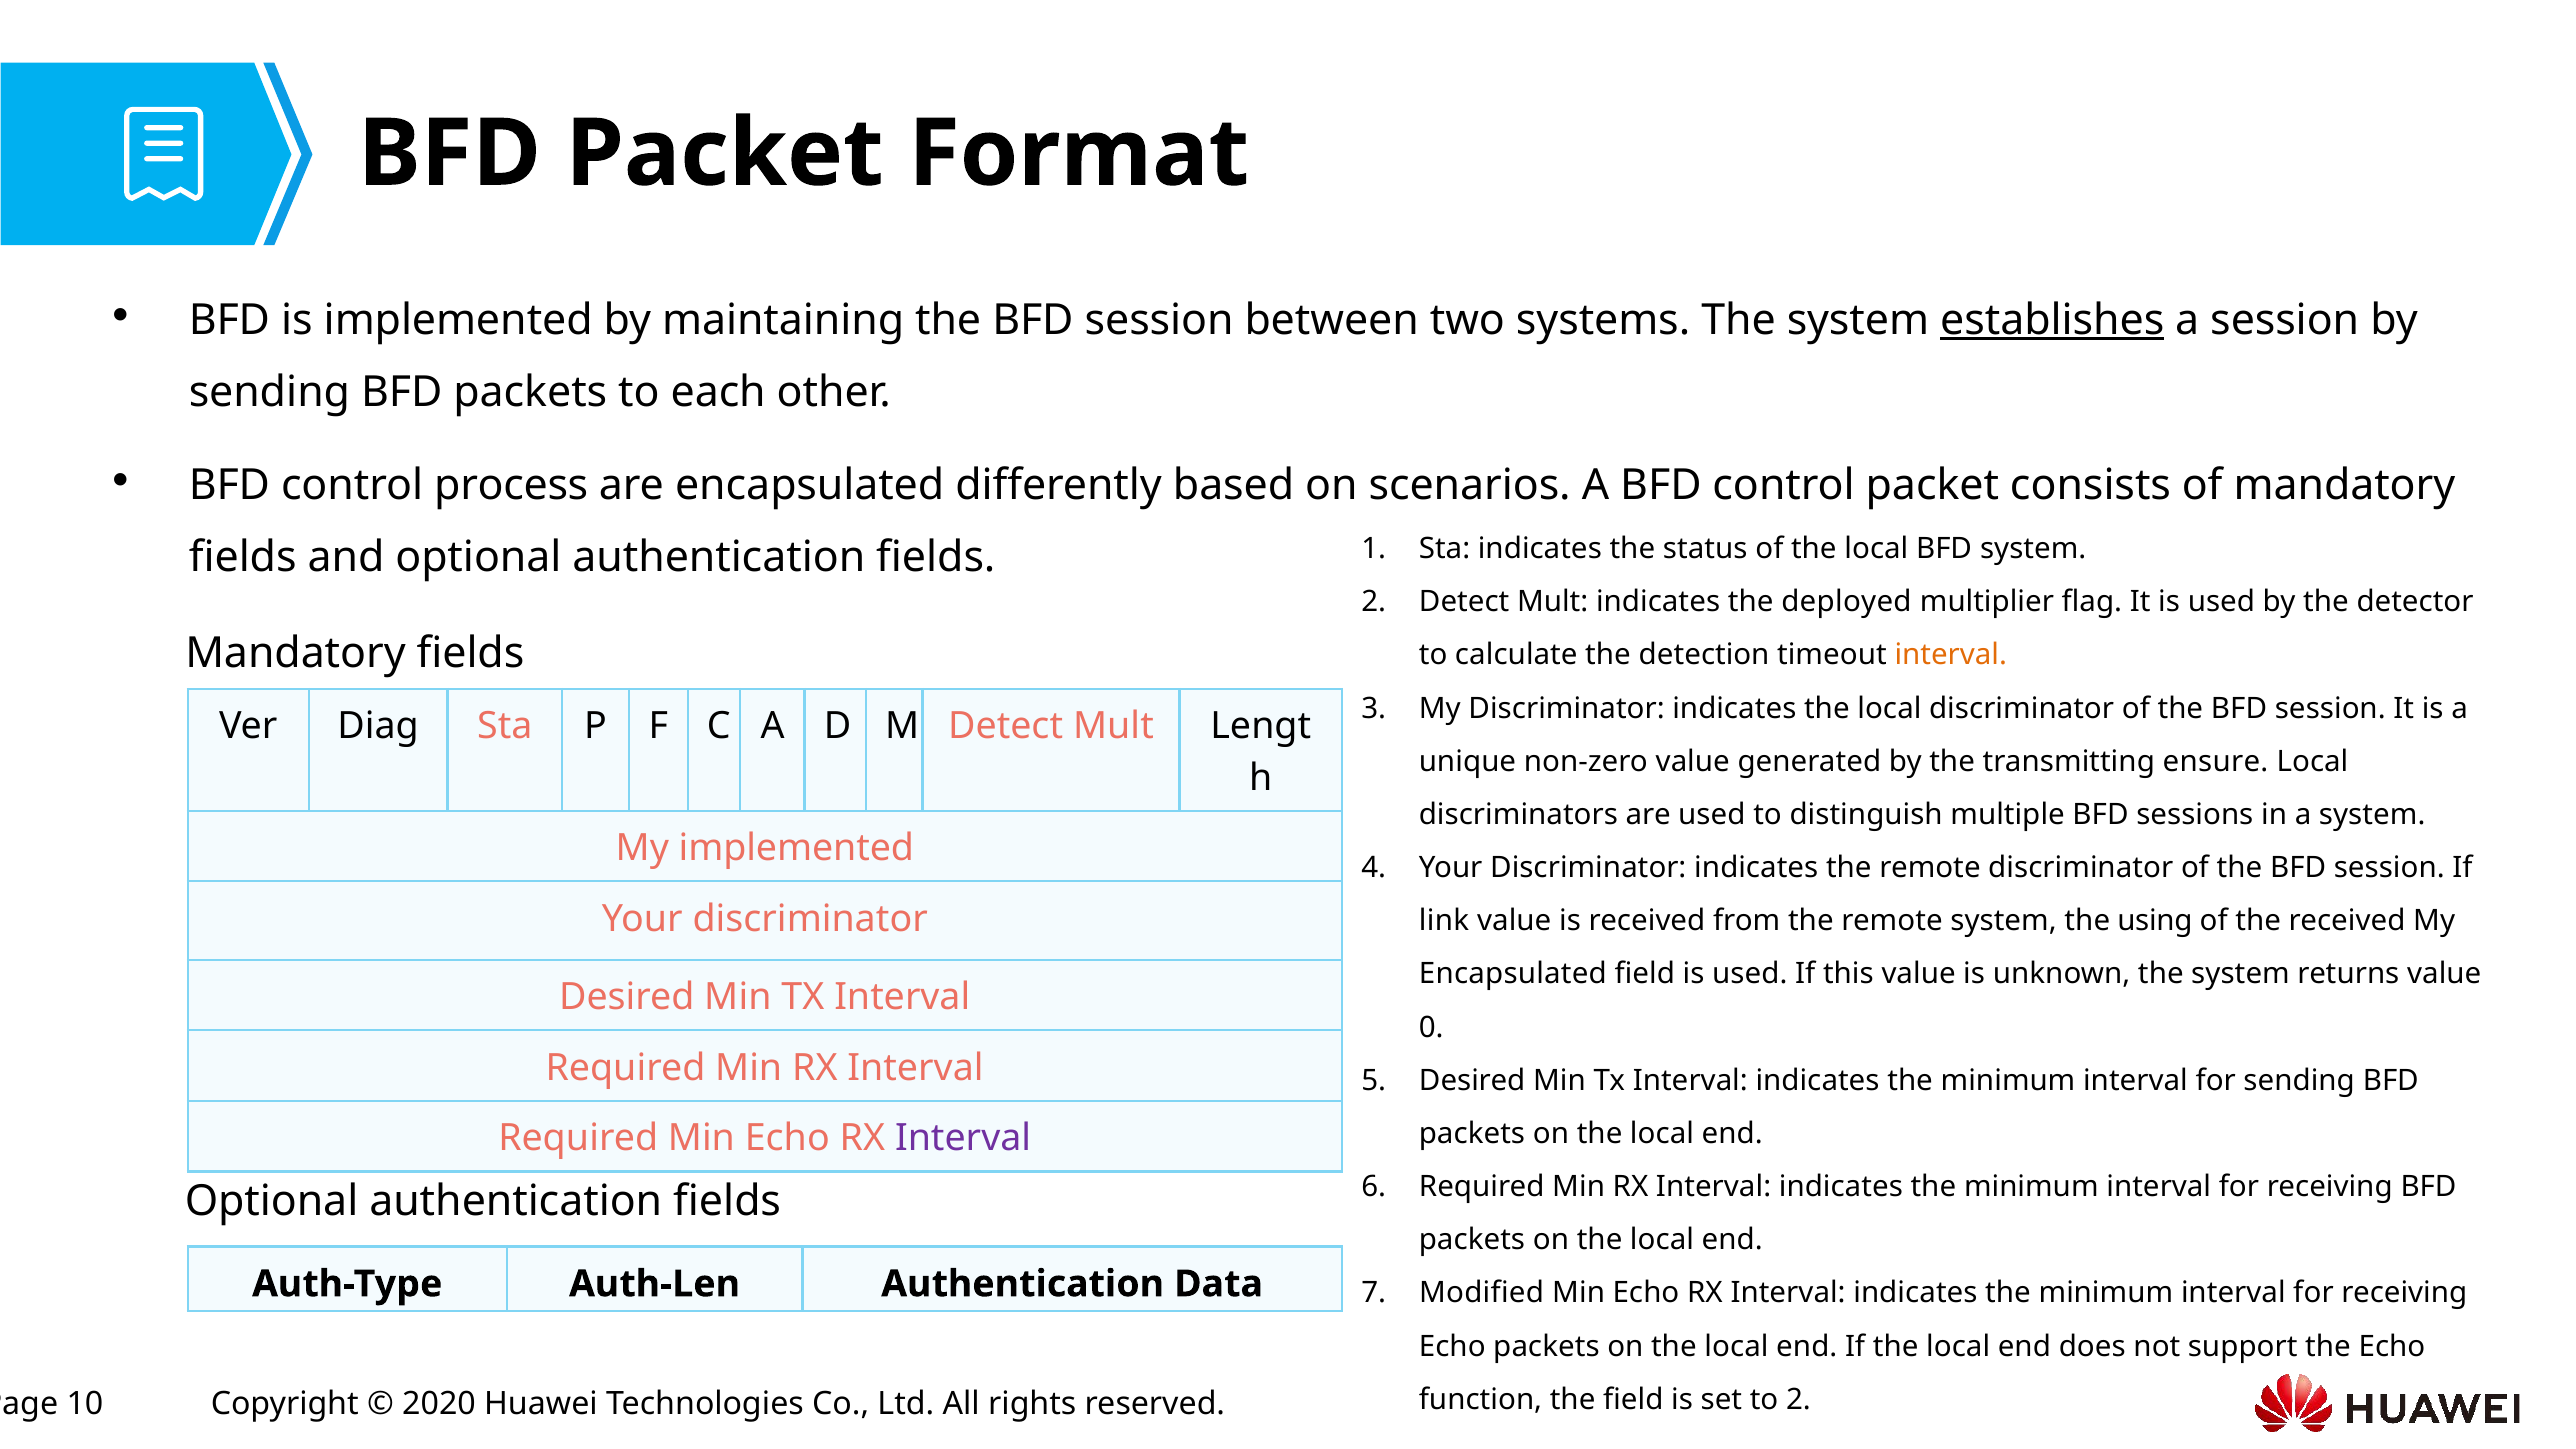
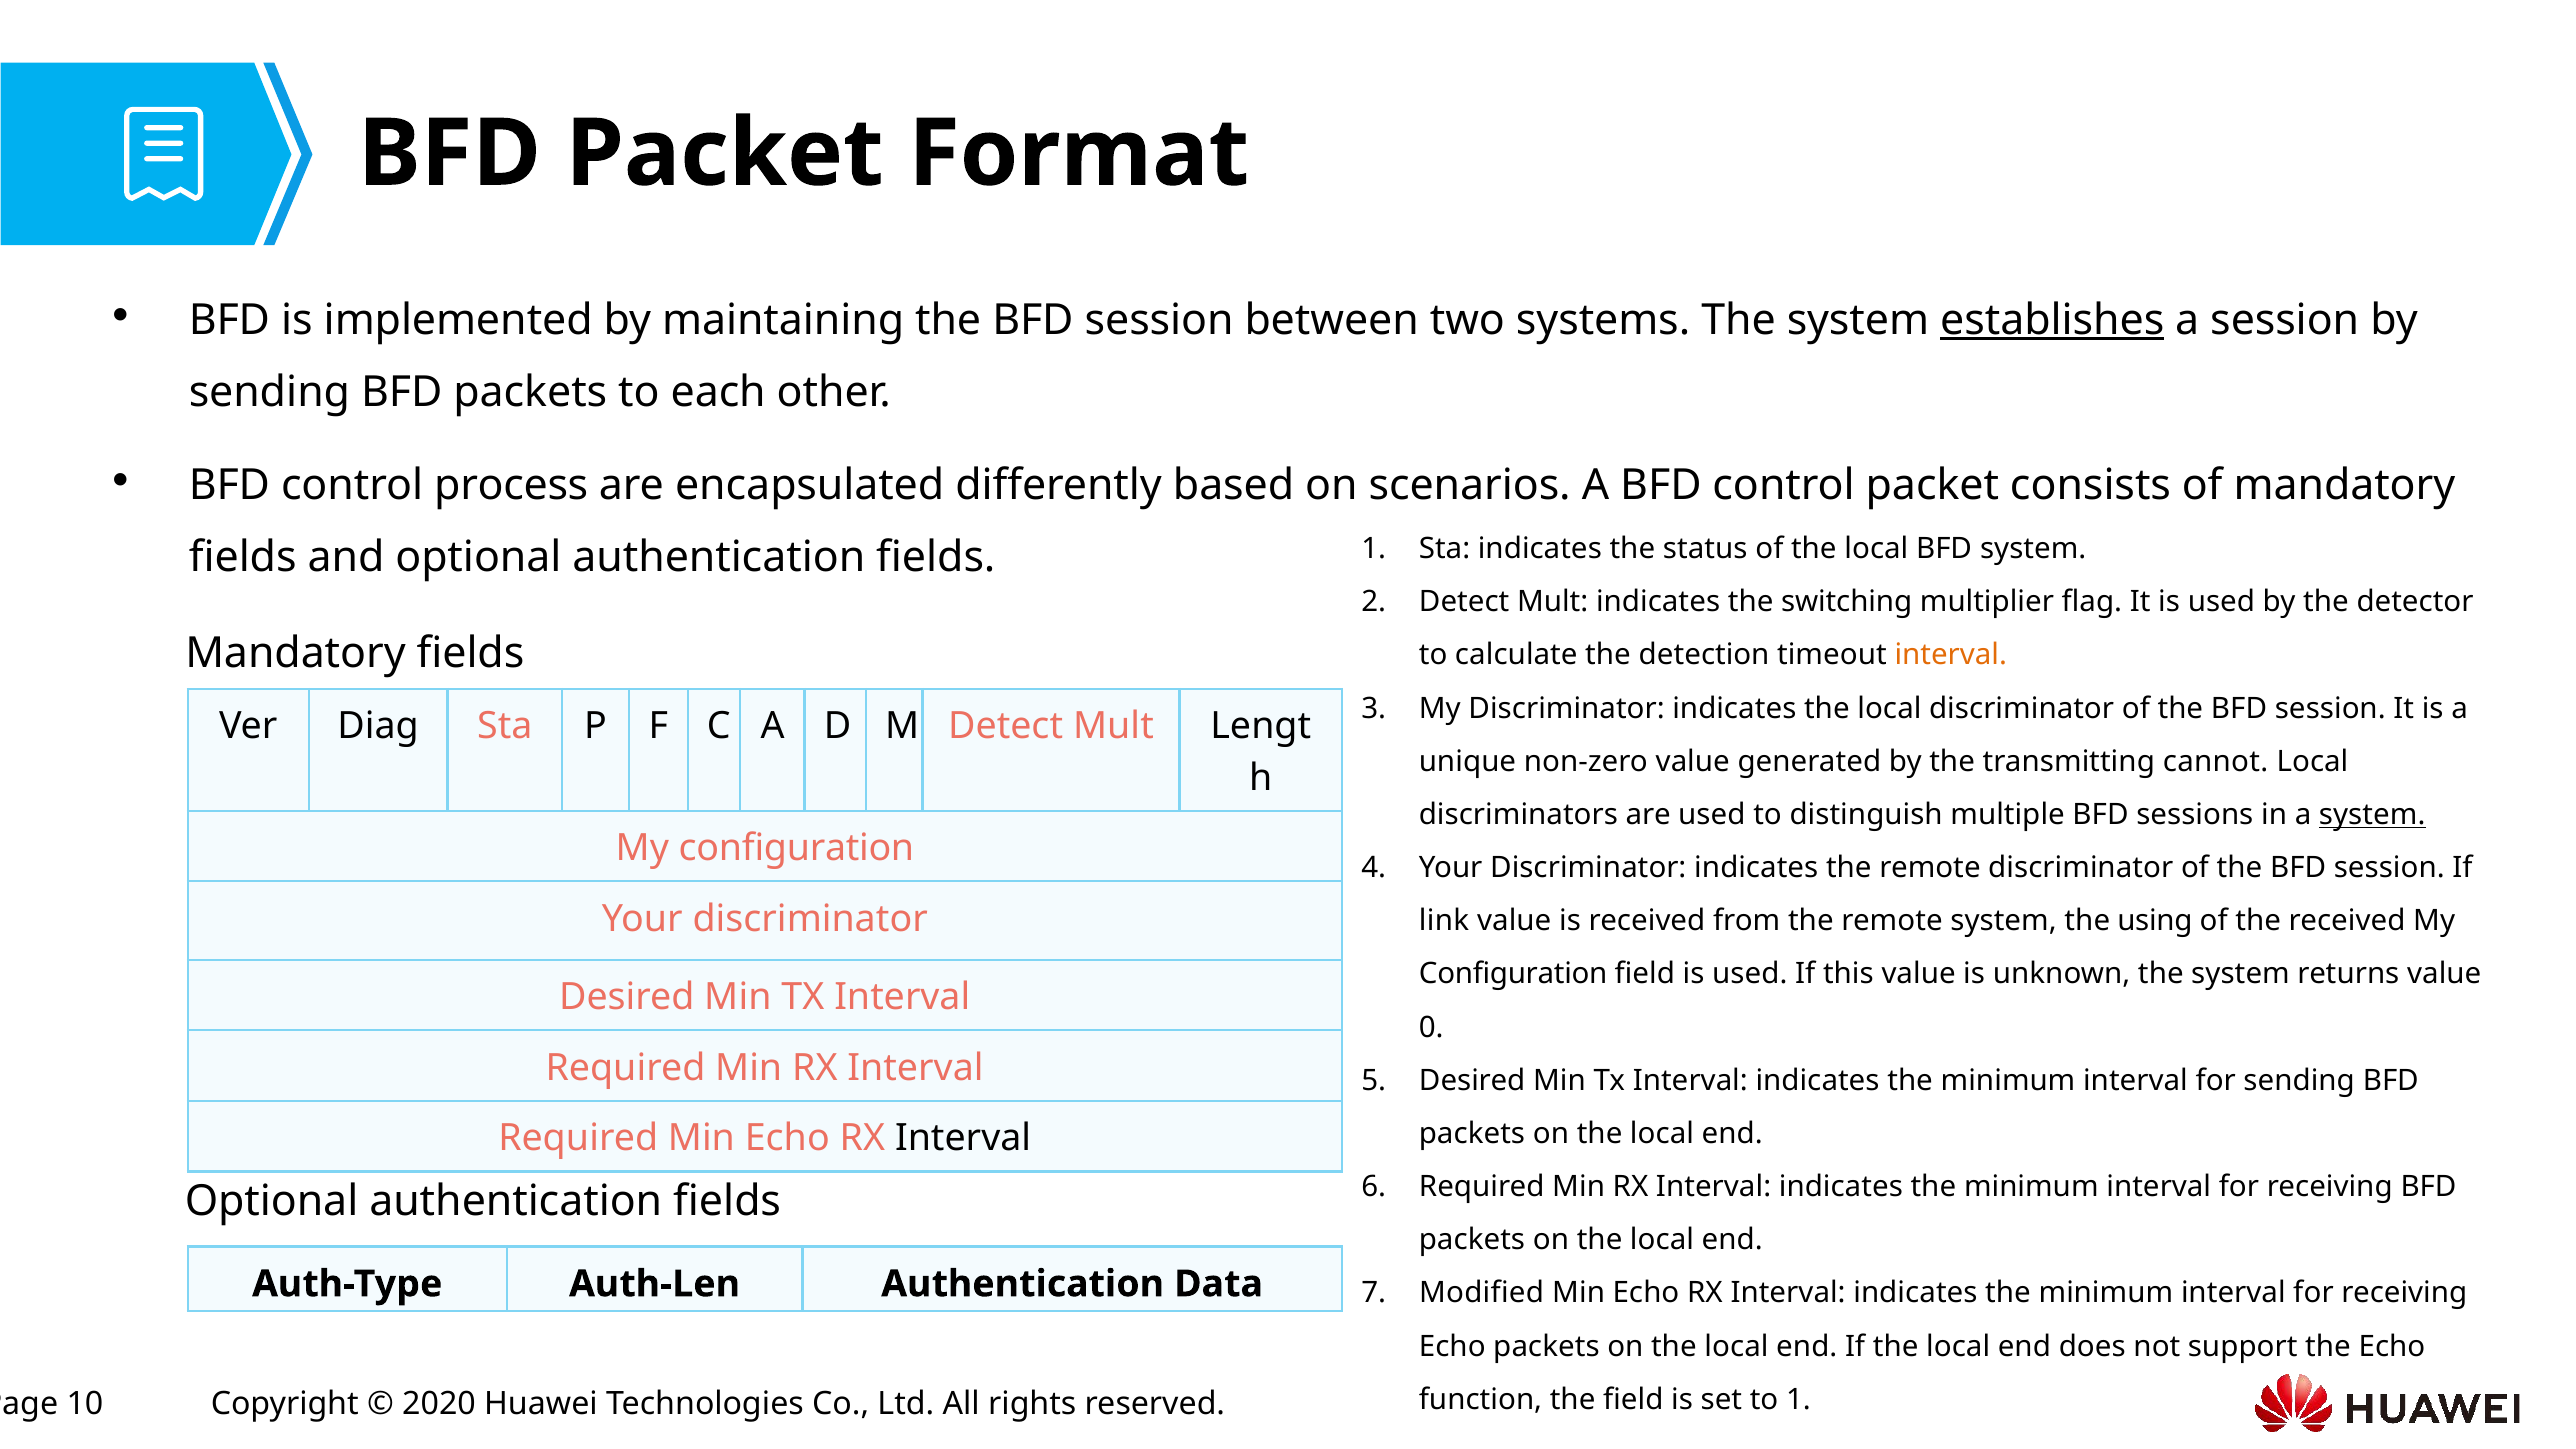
deployed: deployed -> switching
ensure: ensure -> cannot
system at (2372, 815) underline: none -> present
implemented at (796, 848): implemented -> configuration
Encapsulated at (1513, 974): Encapsulated -> Configuration
Interval at (963, 1138) colour: purple -> black
to 2: 2 -> 1
